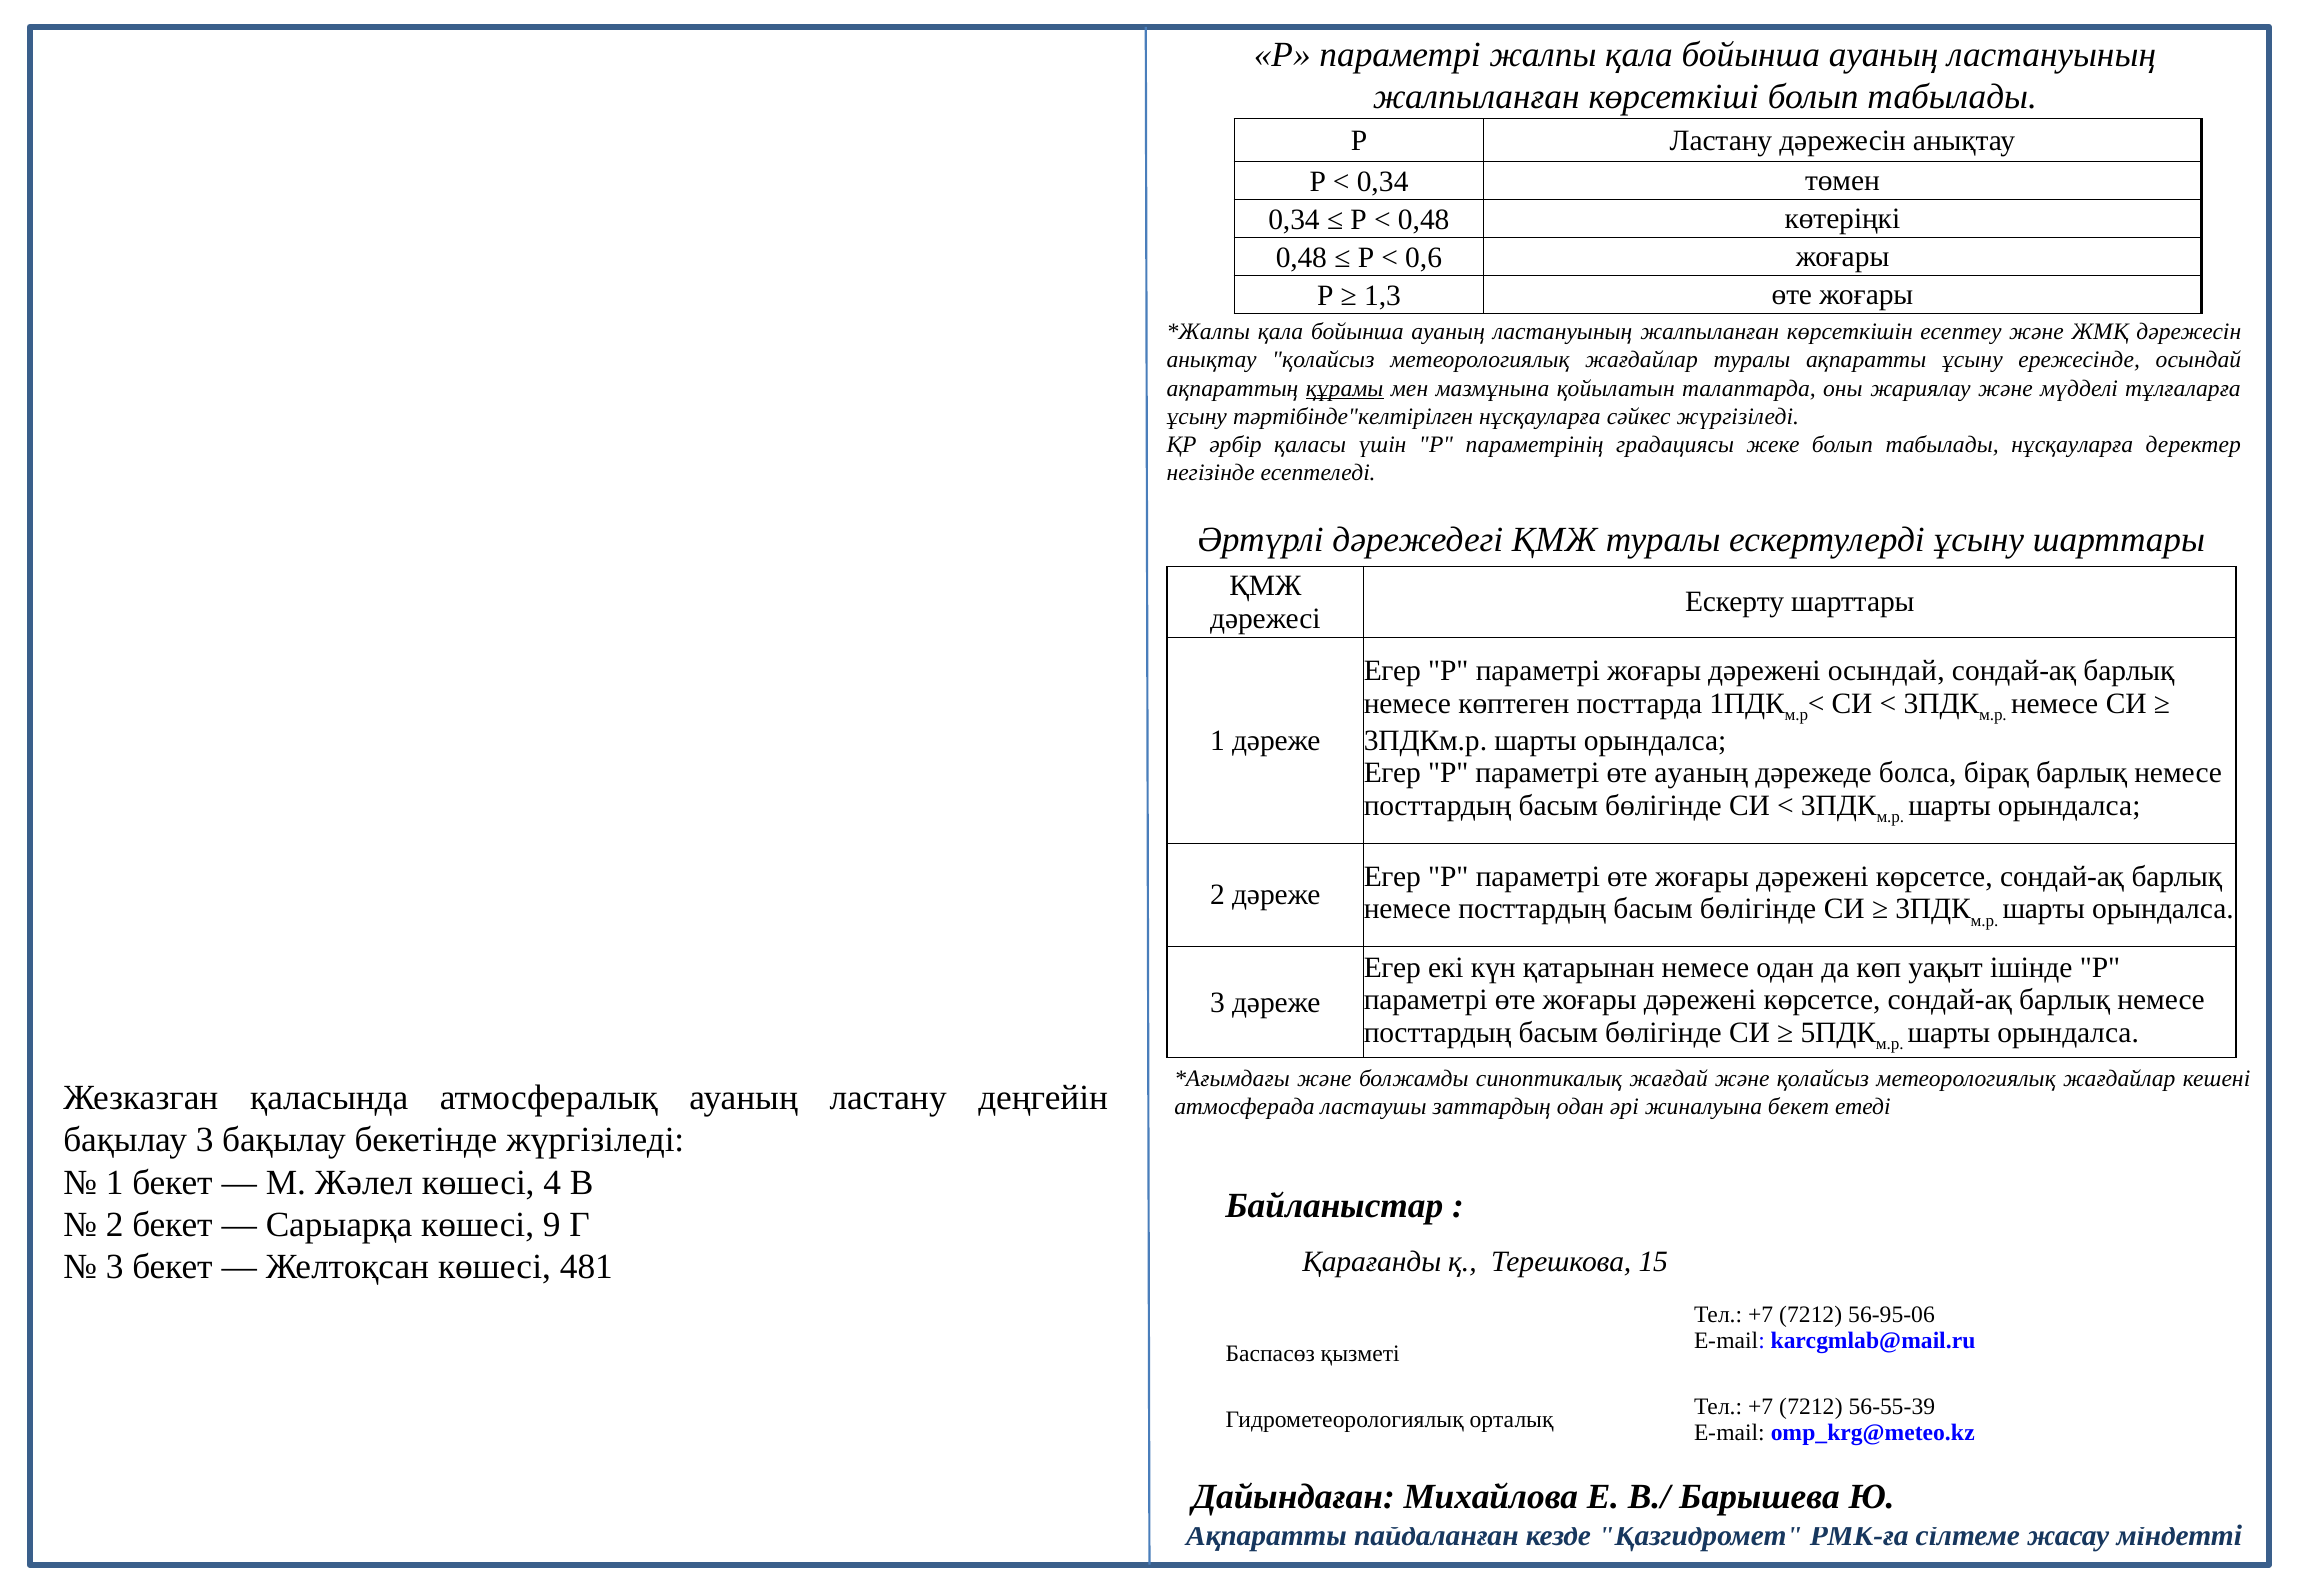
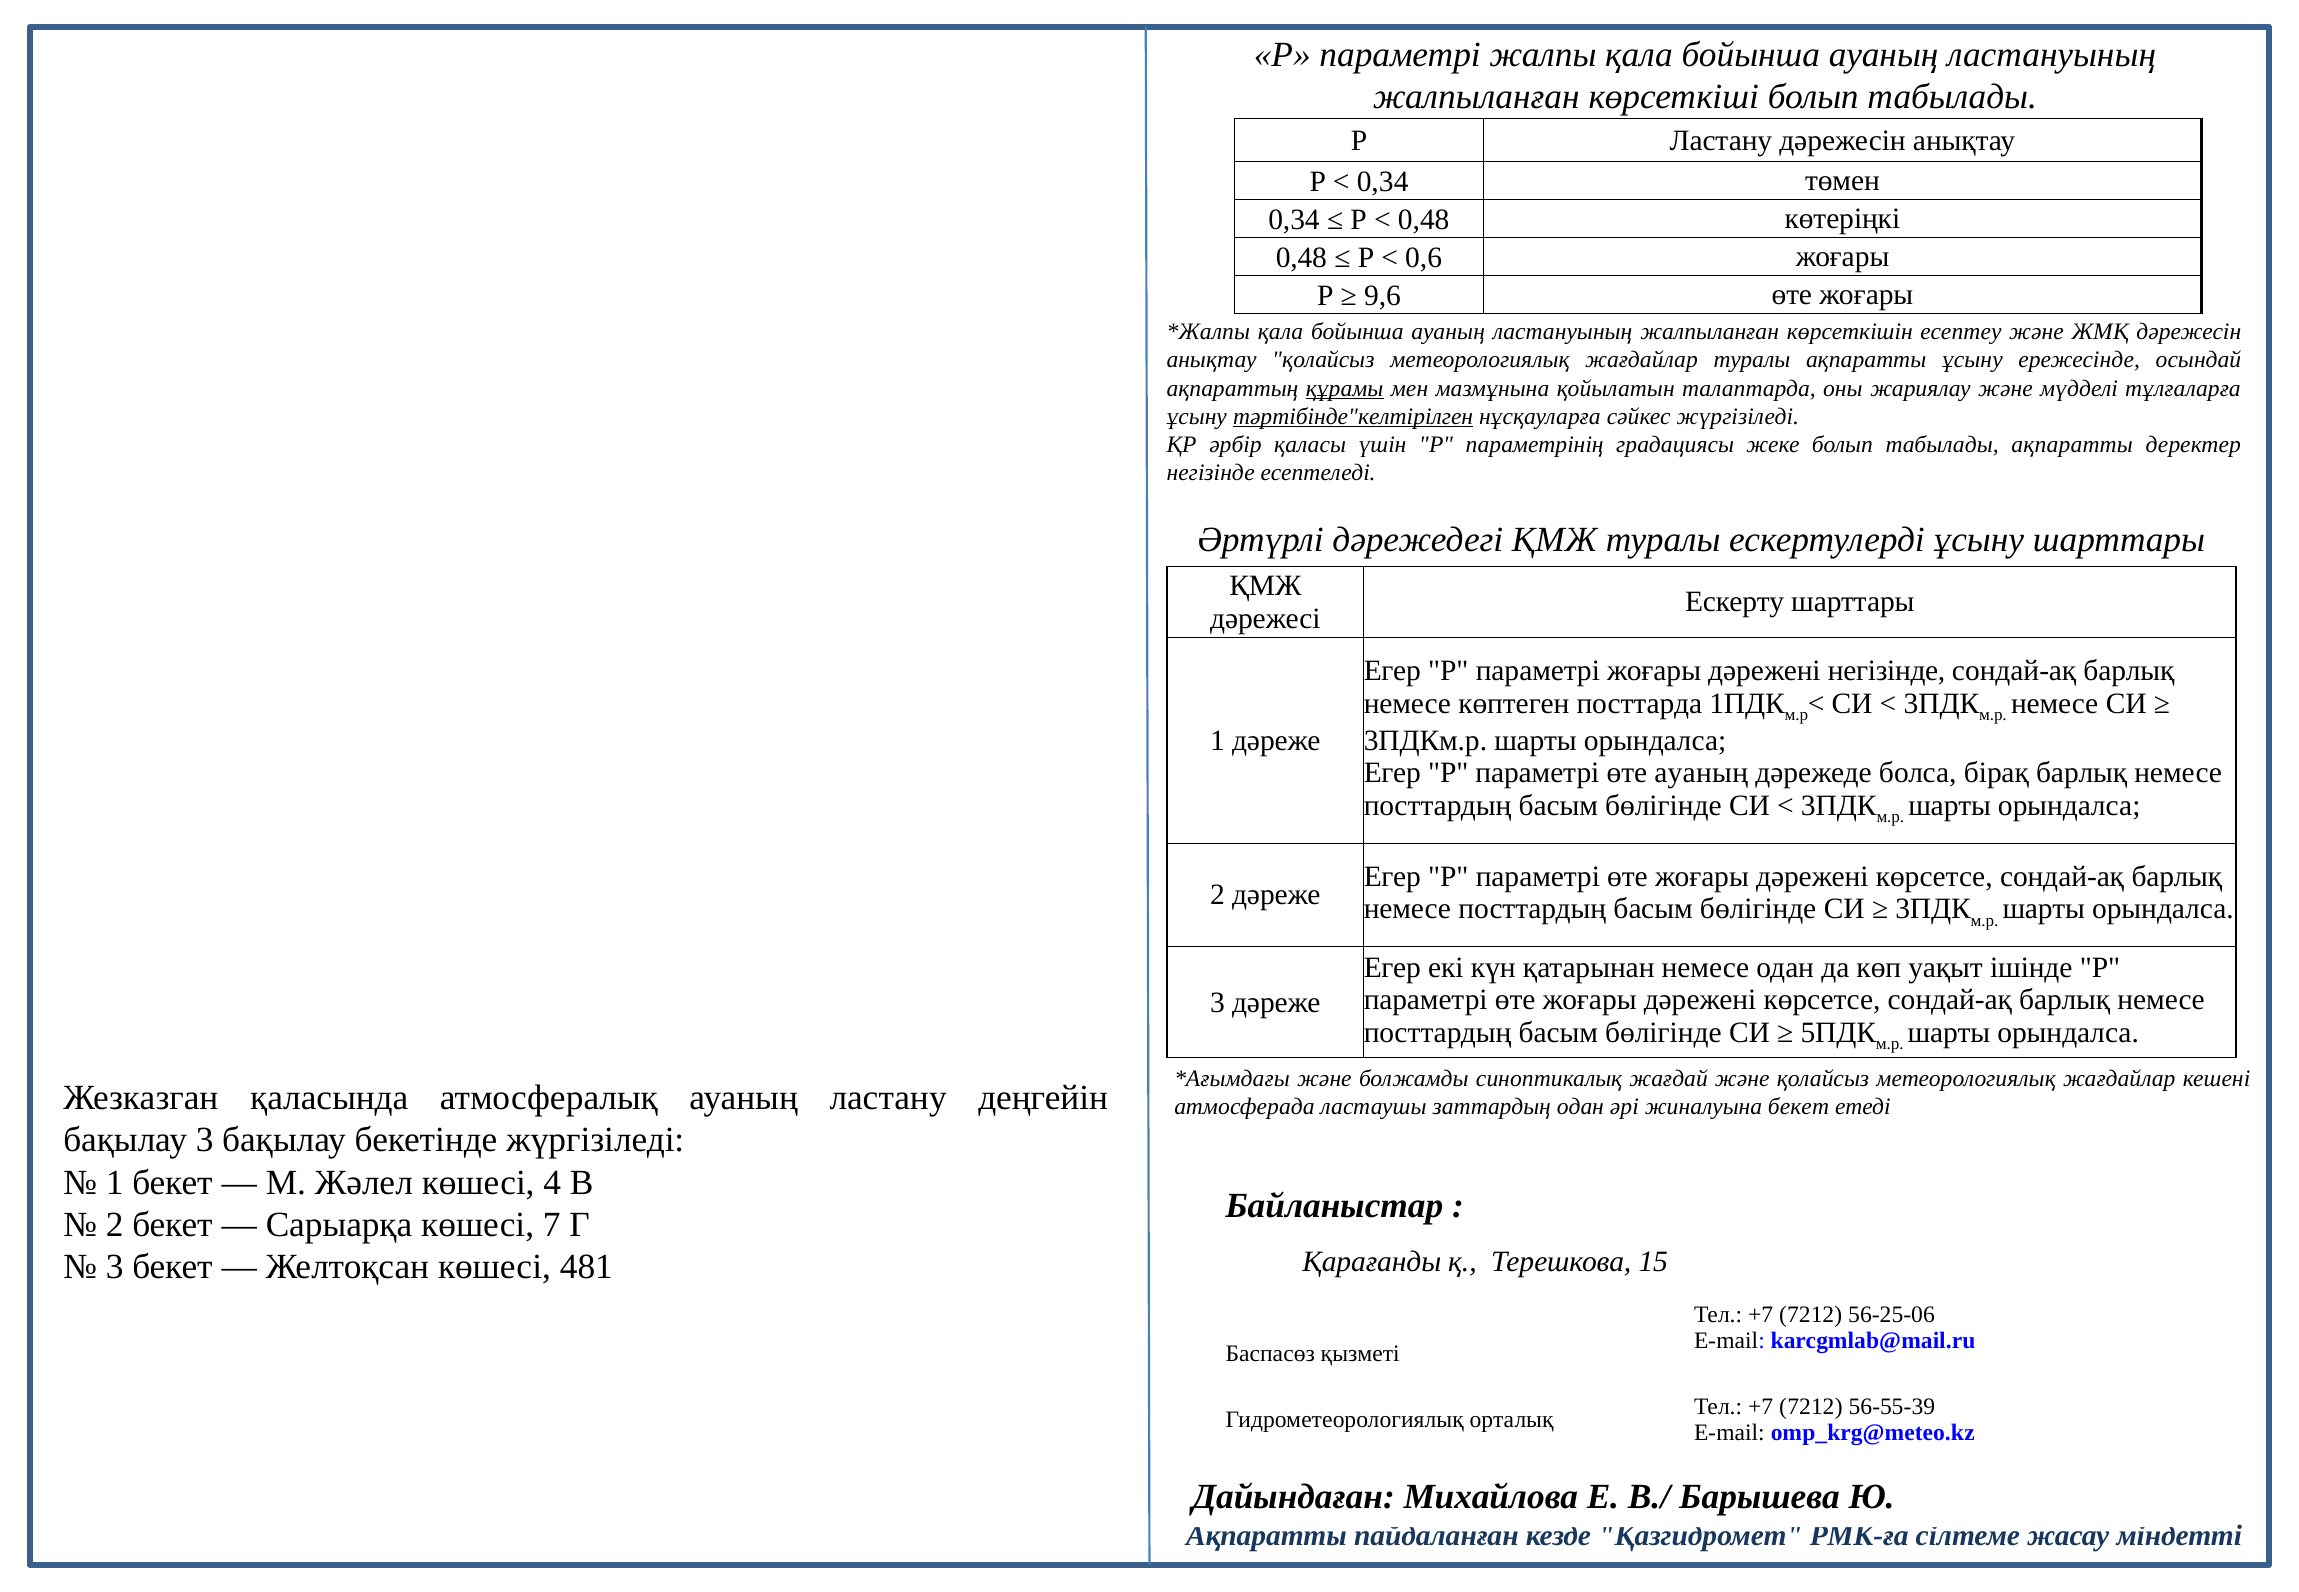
1,3: 1,3 -> 9,6
тәртібінде"келтірілген underline: none -> present
табылады нұсқауларға: нұсқауларға -> ақпаратты
дәрежені осындай: осындай -> негізінде
9: 9 -> 7
56-95-06: 56-95-06 -> 56-25-06
